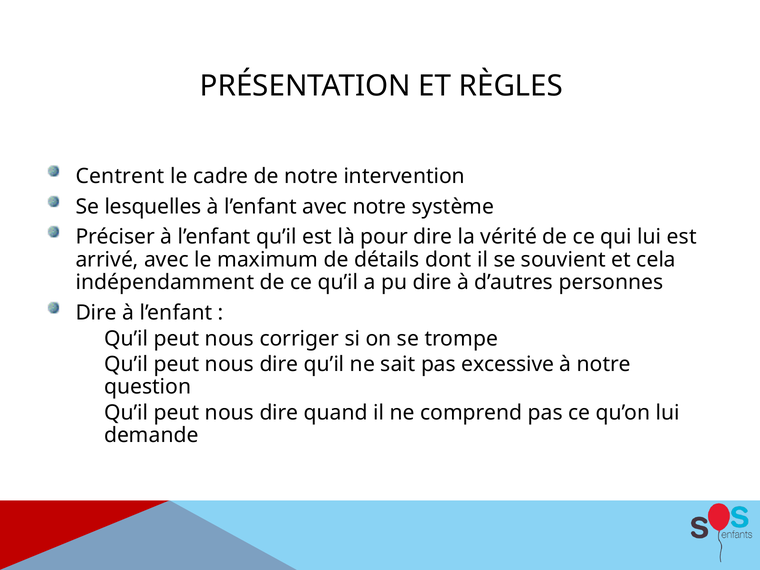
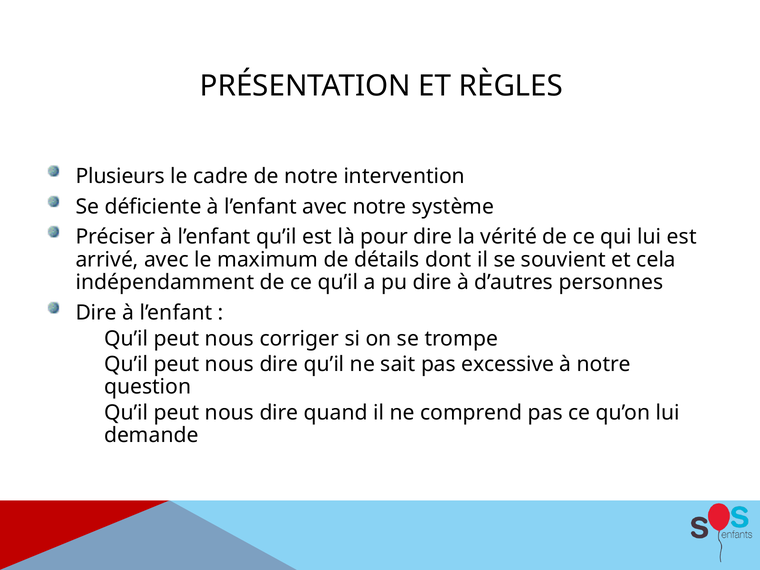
Centrent: Centrent -> Plusieurs
lesquelles: lesquelles -> déficiente
